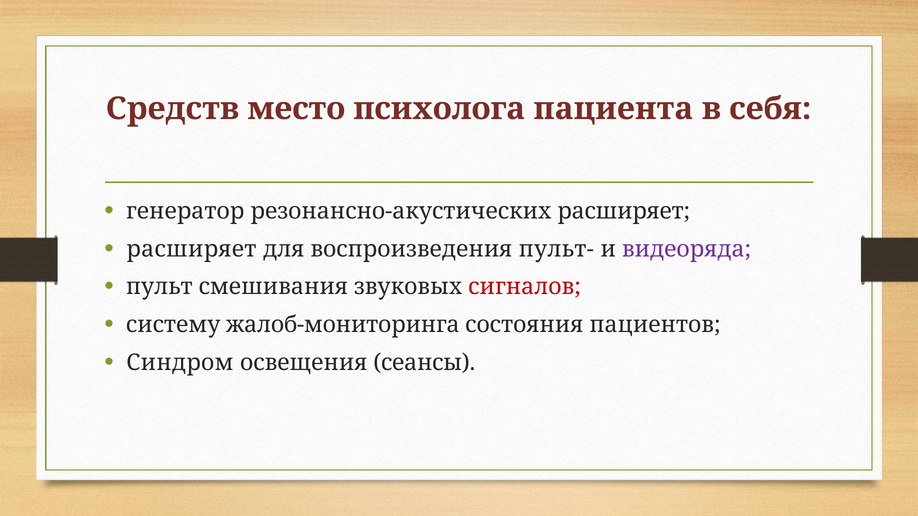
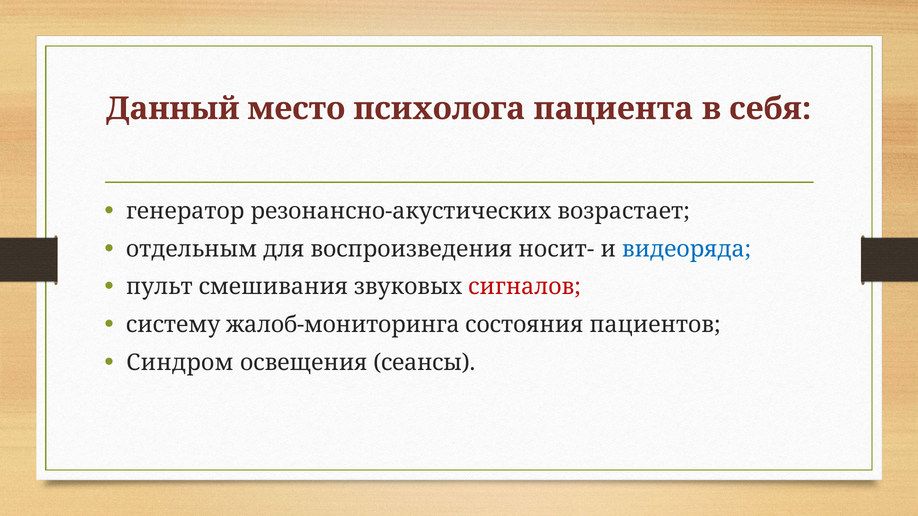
Средств: Средств -> Данный
резонансно-акустических расширяет: расширяет -> возрастает
расширяет at (191, 249): расширяет -> отдельным
пульт-: пульт- -> носит-
видеоряда colour: purple -> blue
